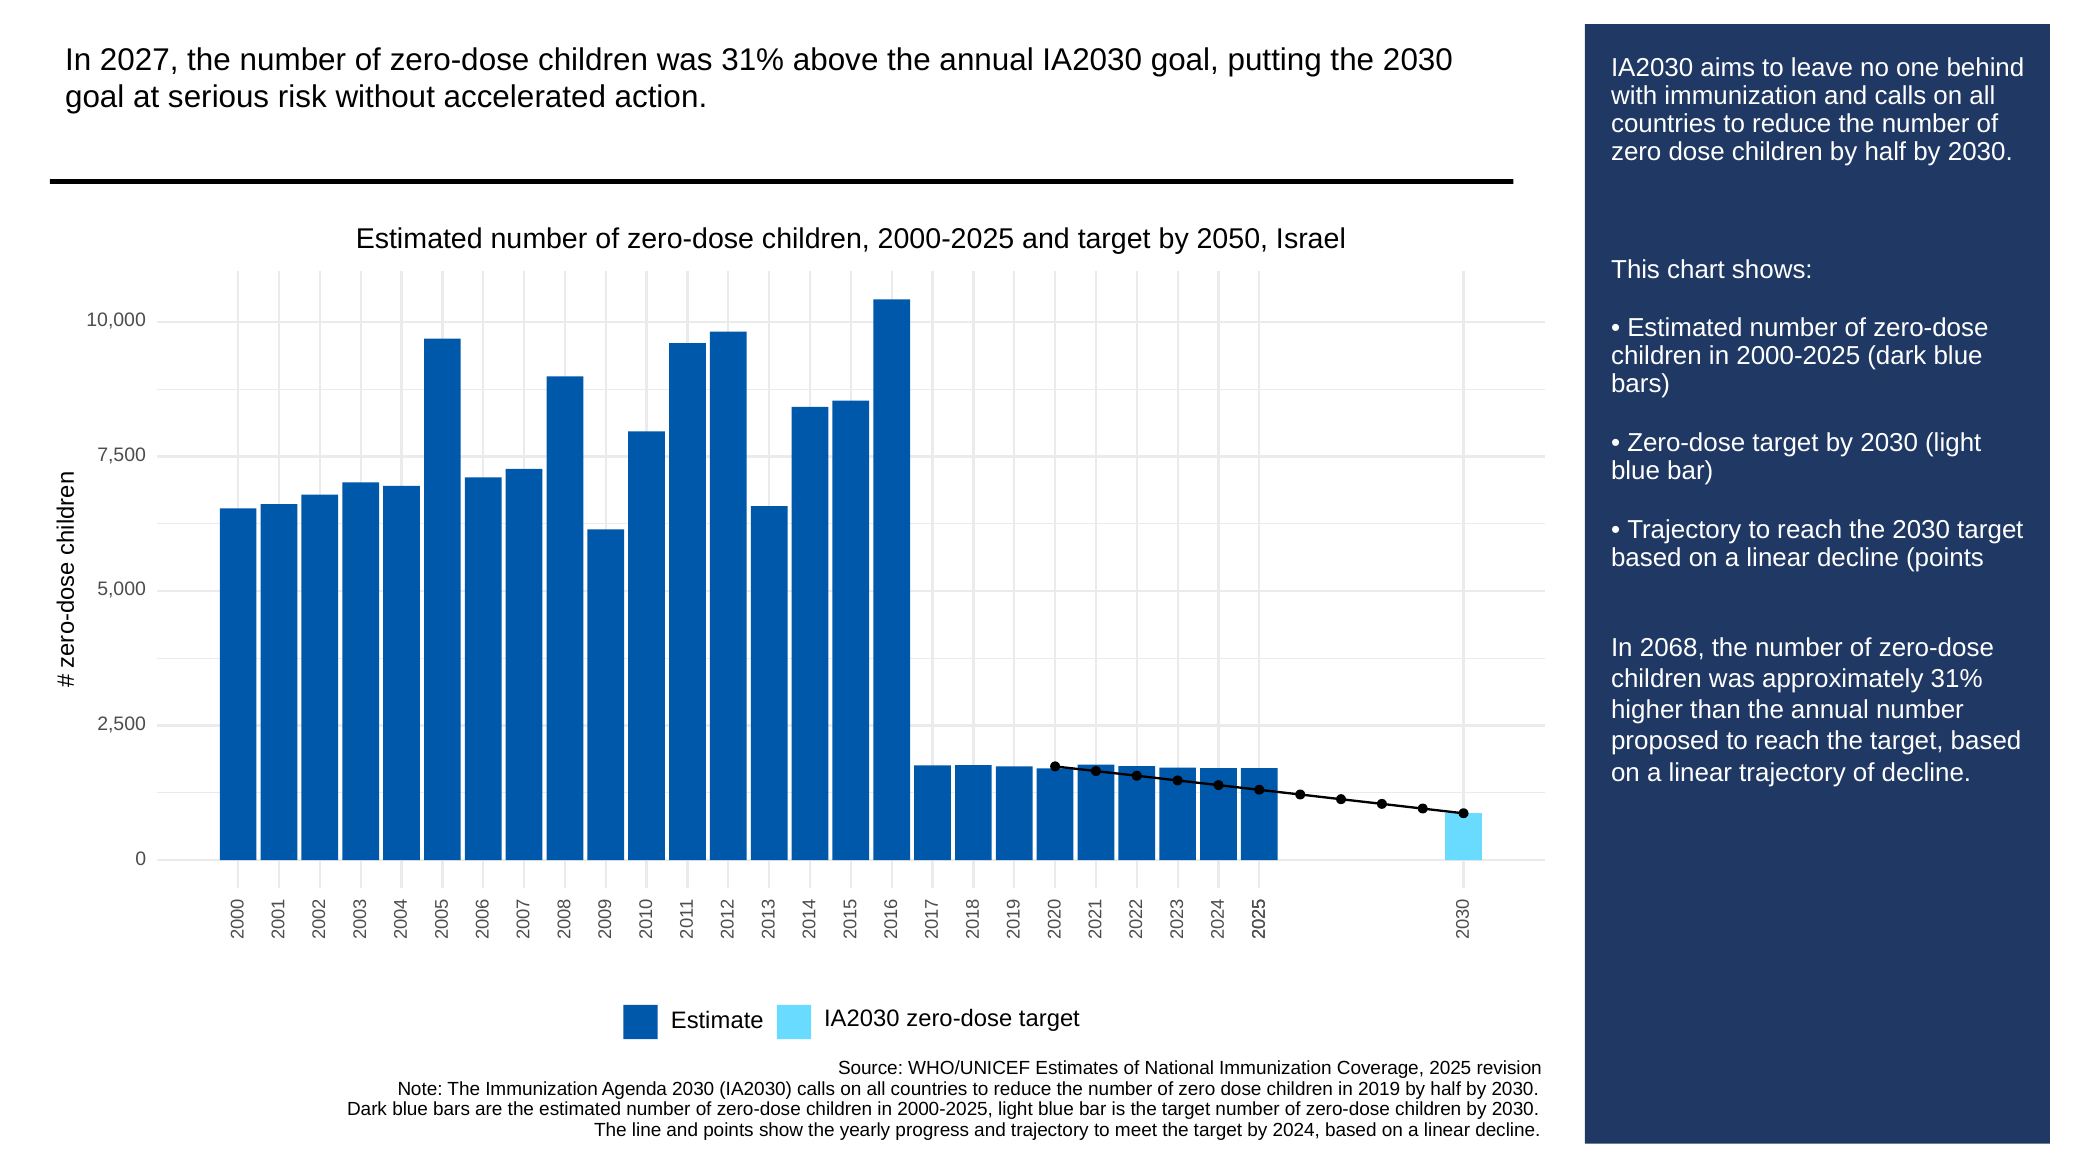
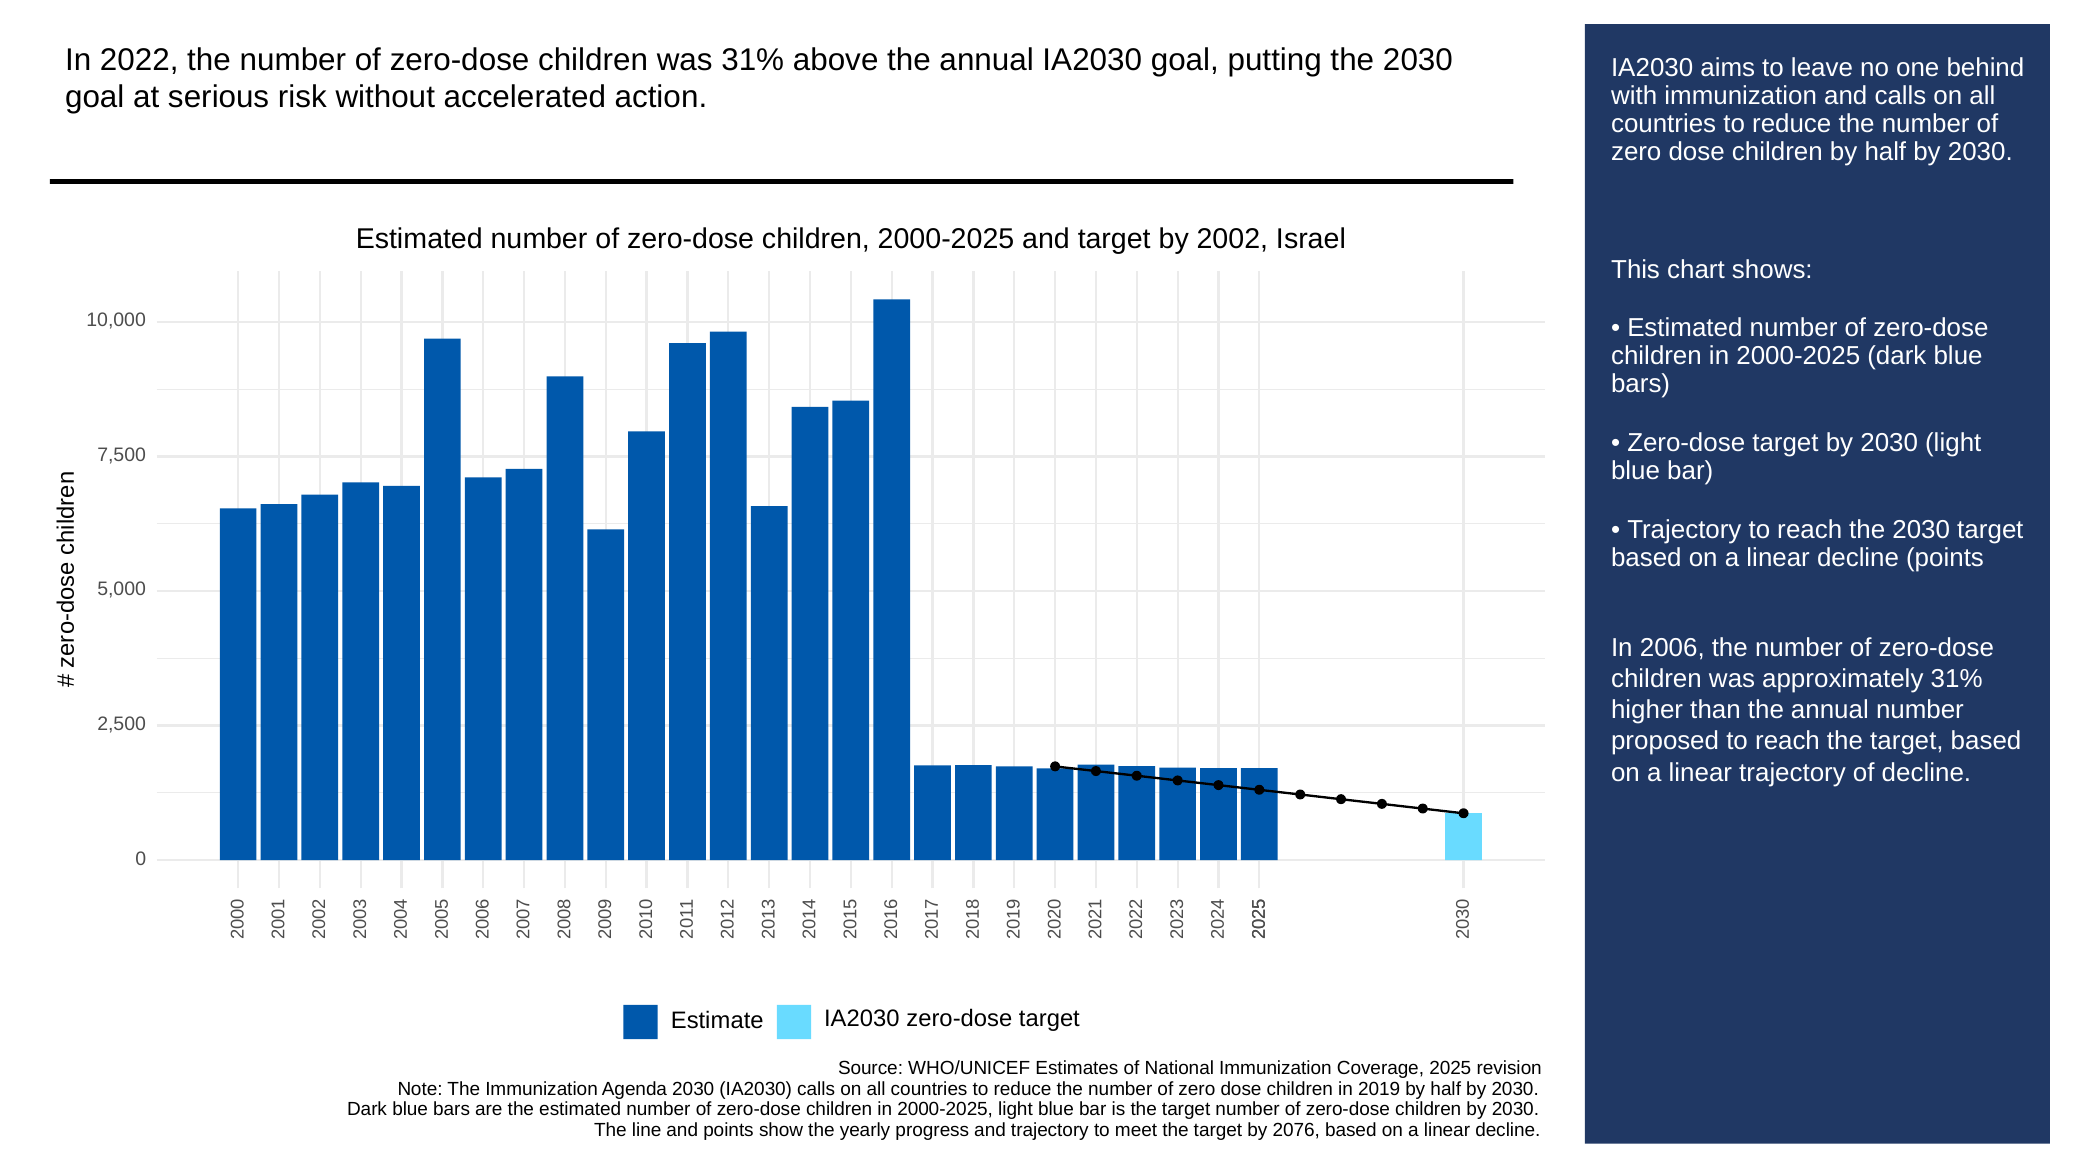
2027: 2027 -> 2022
2050: 2050 -> 2002
2068: 2068 -> 2006
2024: 2024 -> 2076
